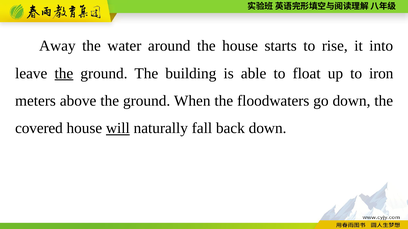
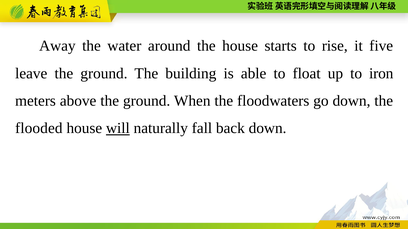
into: into -> five
the at (64, 73) underline: present -> none
covered: covered -> flooded
